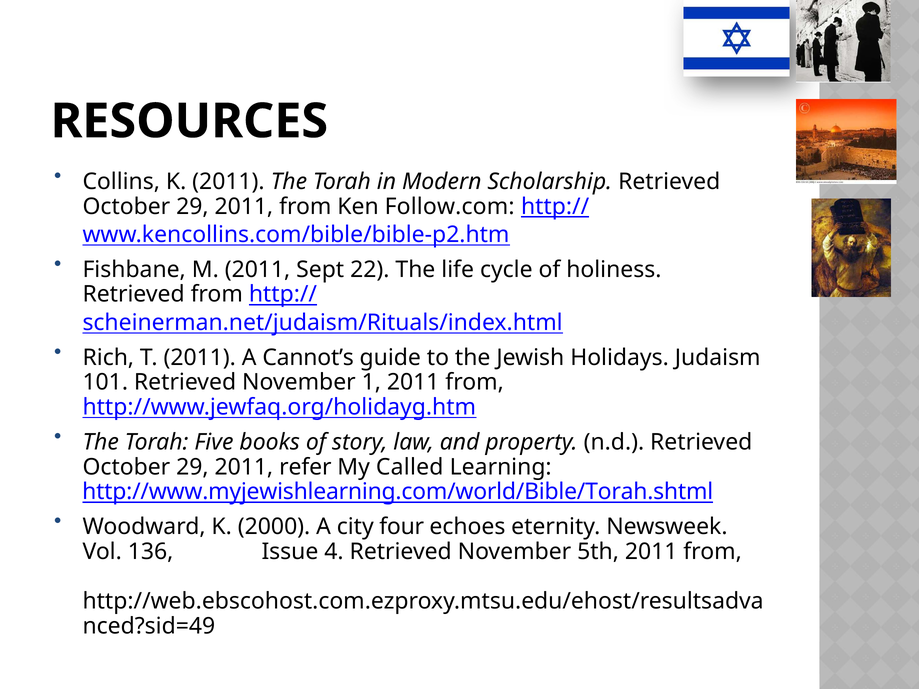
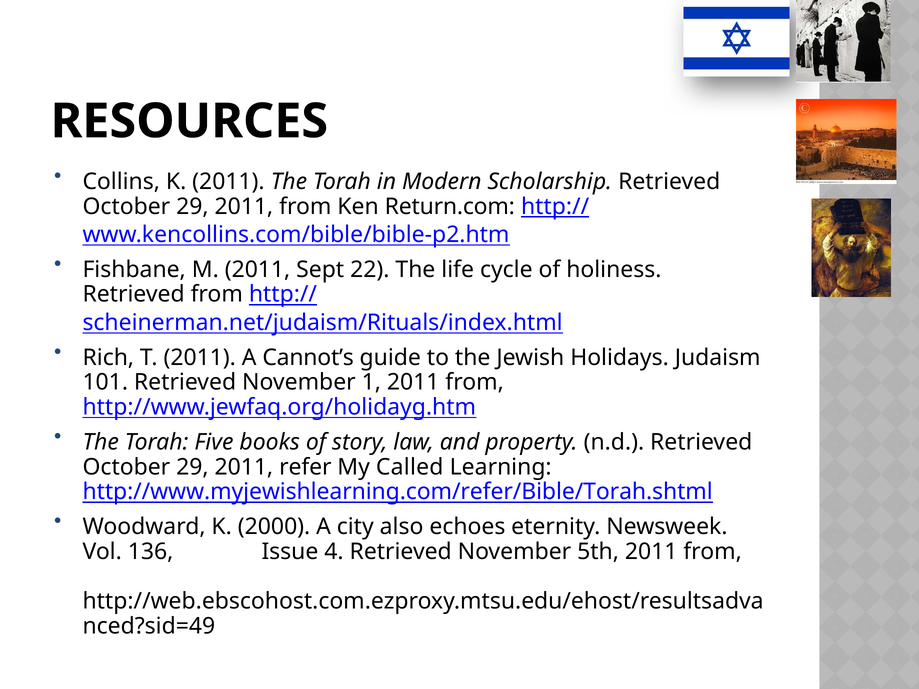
Follow.com: Follow.com -> Return.com
http://www.myjewishlearning.com/world/Bible/Torah.shtml: http://www.myjewishlearning.com/world/Bible/Torah.shtml -> http://www.myjewishlearning.com/refer/Bible/Torah.shtml
four: four -> also
